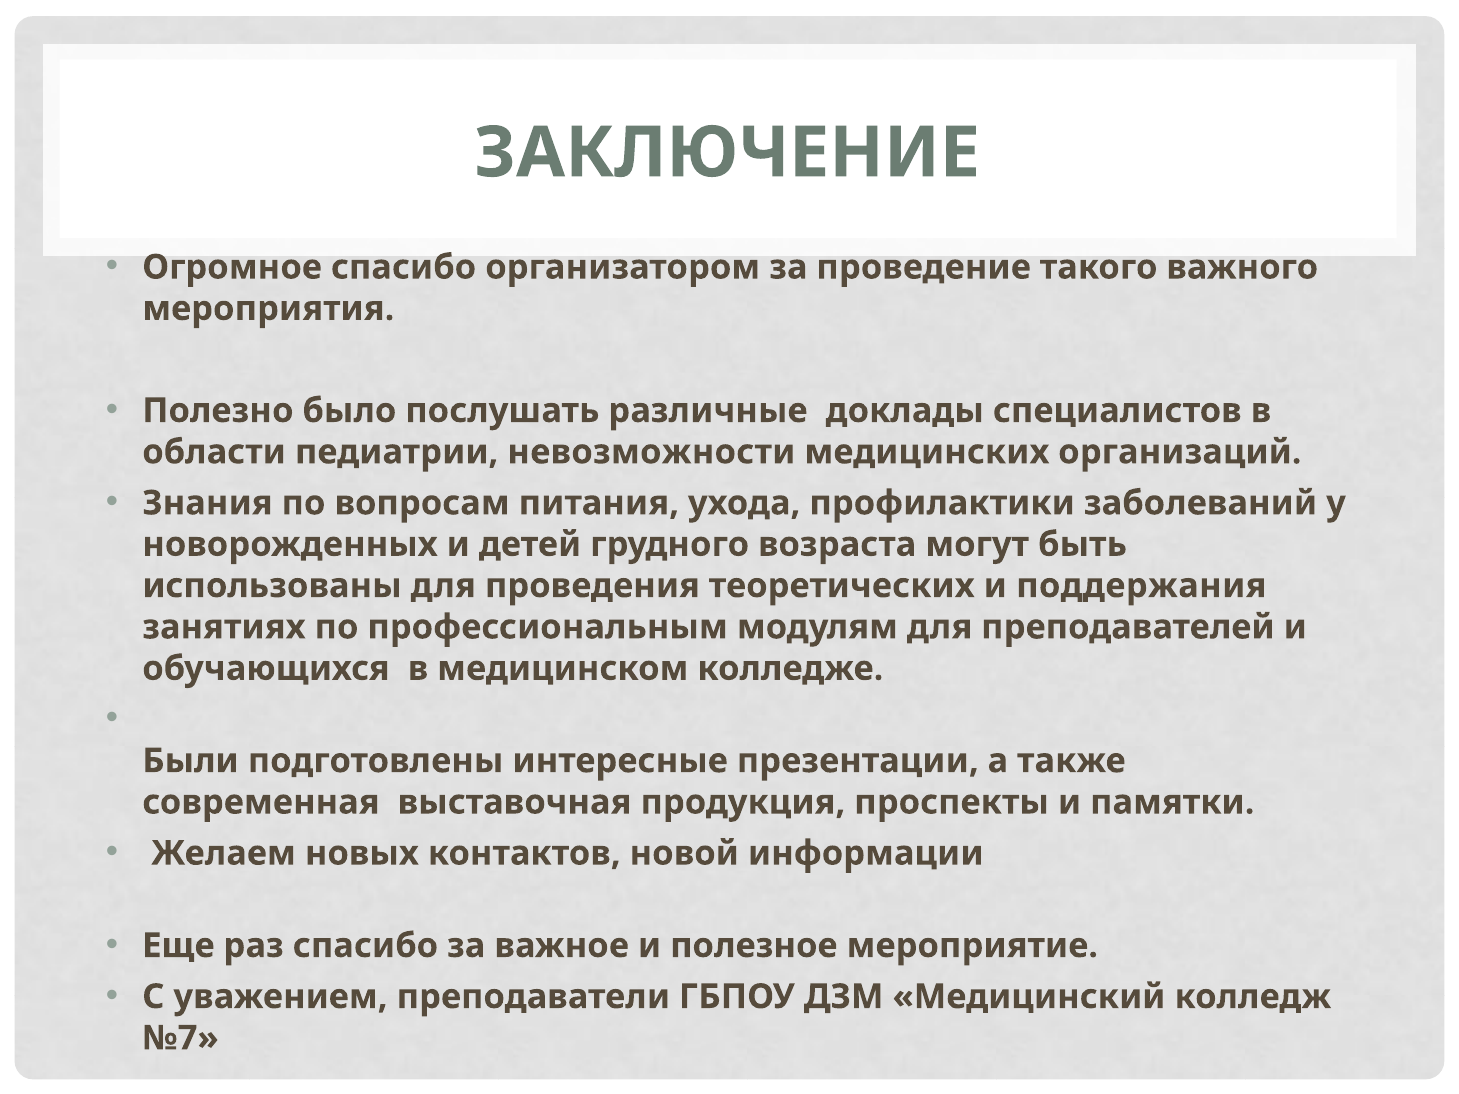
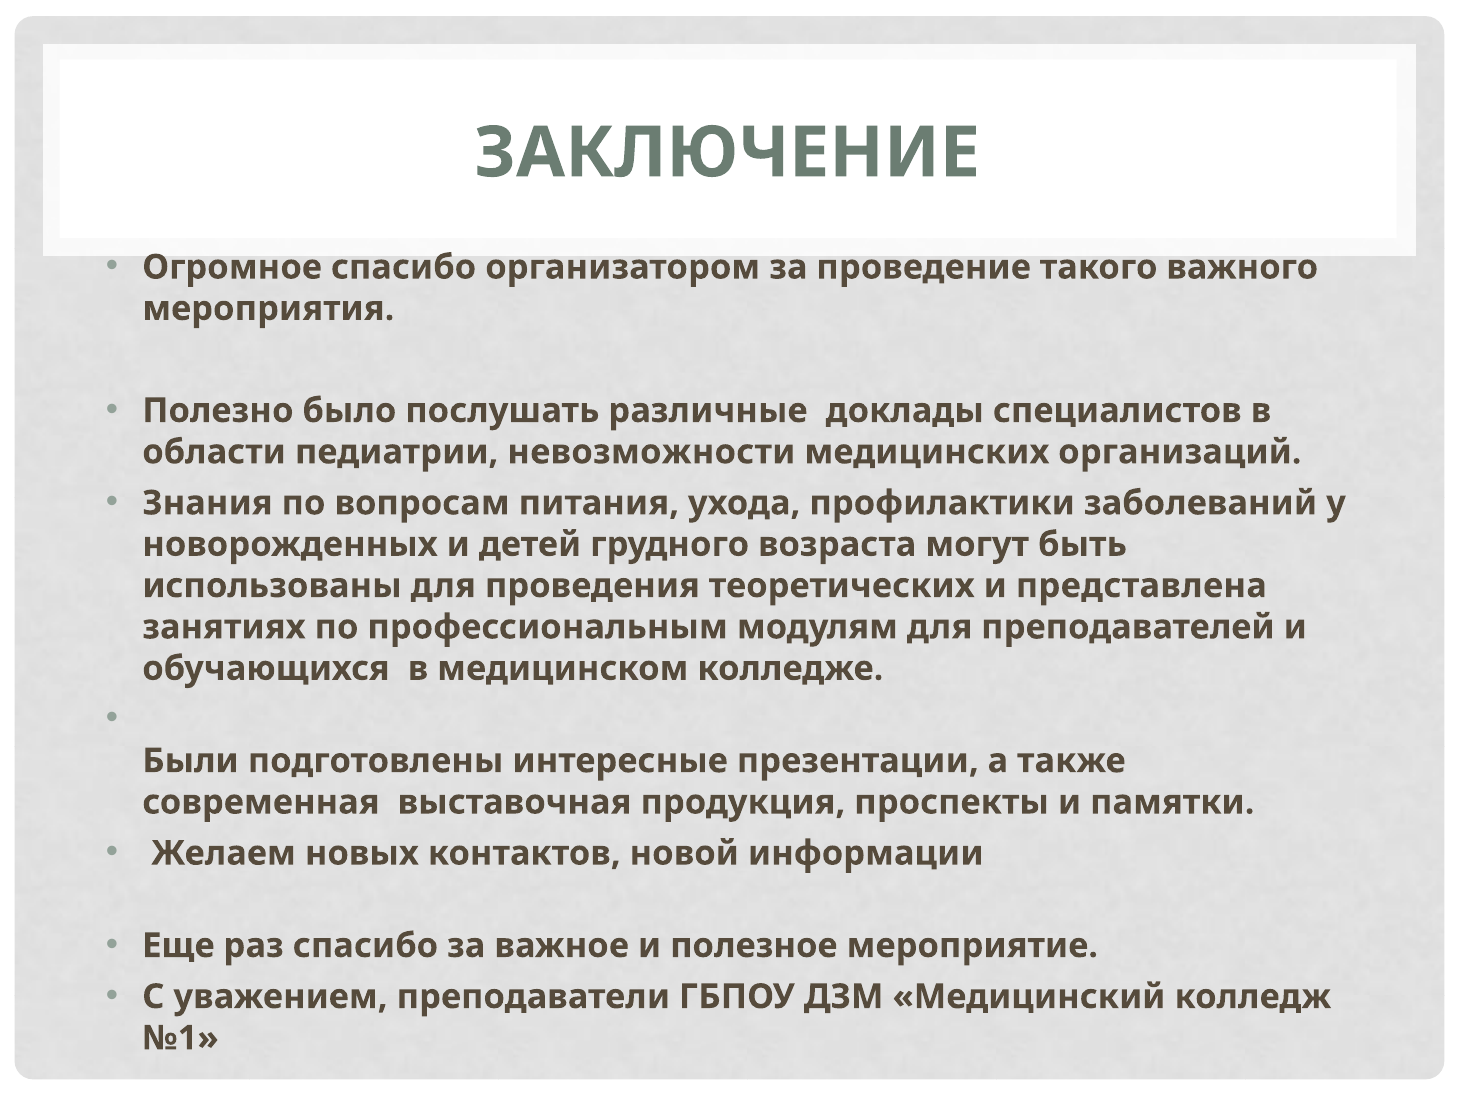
поддержания: поддержания -> представлена
№7: №7 -> №1
